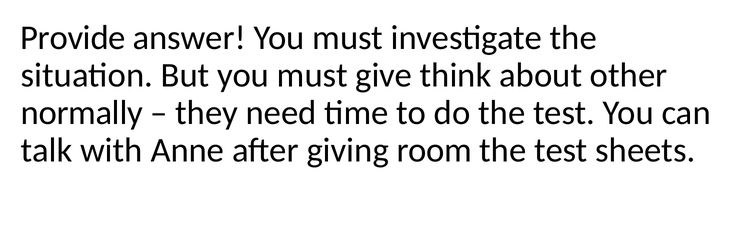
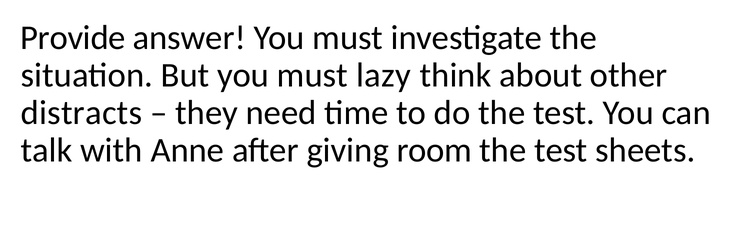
give: give -> lazy
normally: normally -> distracts
